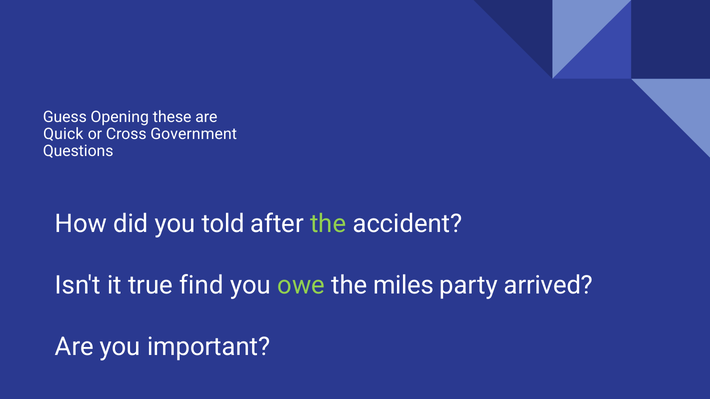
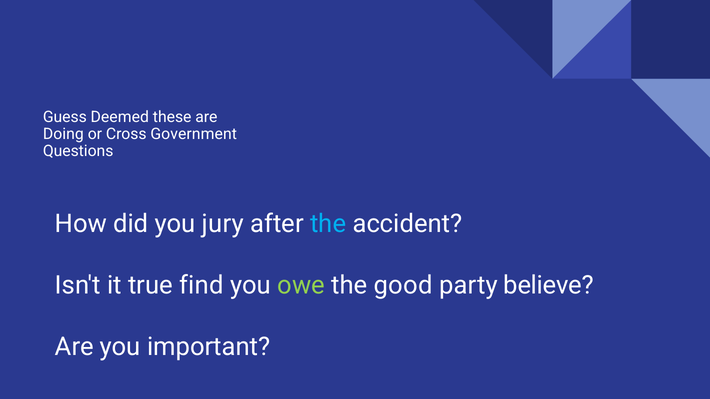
Opening: Opening -> Deemed
Quick: Quick -> Doing
told: told -> jury
the at (328, 224) colour: light green -> light blue
miles: miles -> good
arrived: arrived -> believe
